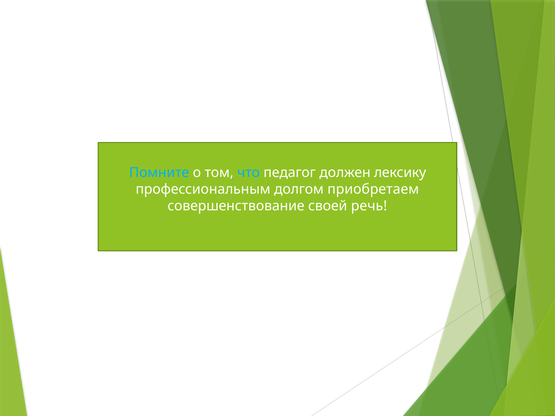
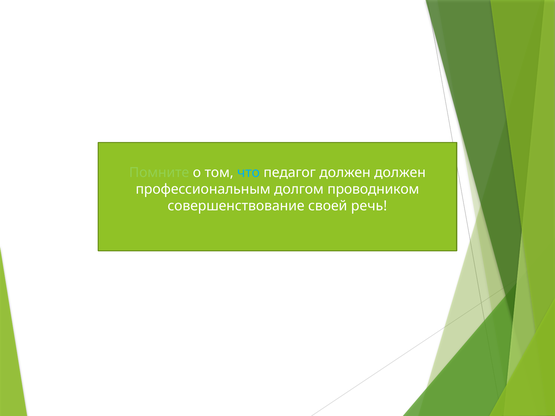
Помните colour: light blue -> light green
должен лексику: лексику -> должен
приобретаем: приобретаем -> проводником
